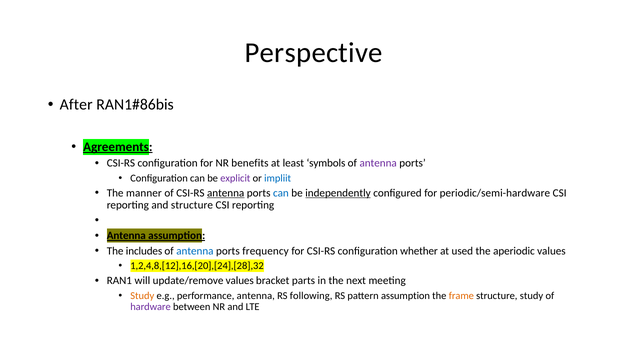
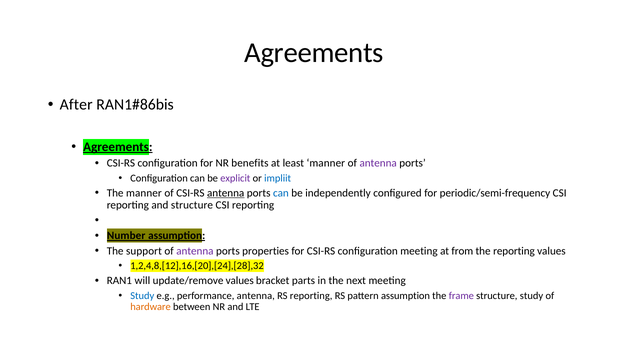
Perspective at (314, 53): Perspective -> Agreements
least symbols: symbols -> manner
independently underline: present -> none
periodic/semi-hardware: periodic/semi-hardware -> periodic/semi-frequency
Antenna at (126, 236): Antenna -> Number
includes: includes -> support
antenna at (195, 251) colour: blue -> purple
frequency: frequency -> properties
configuration whether: whether -> meeting
used: used -> from
the aperiodic: aperiodic -> reporting
Study at (142, 296) colour: orange -> blue
RS following: following -> reporting
frame colour: orange -> purple
hardware colour: purple -> orange
